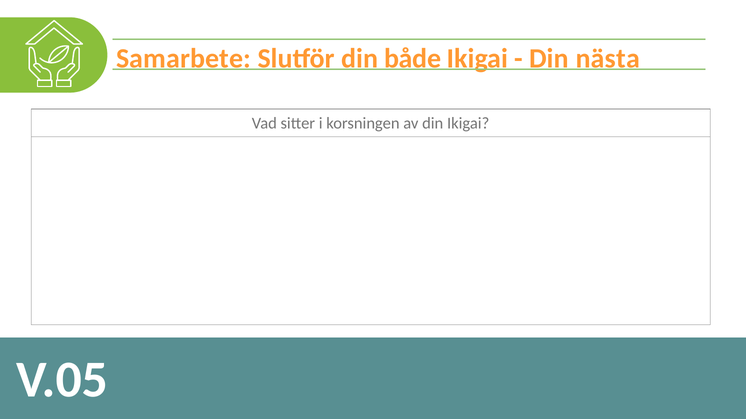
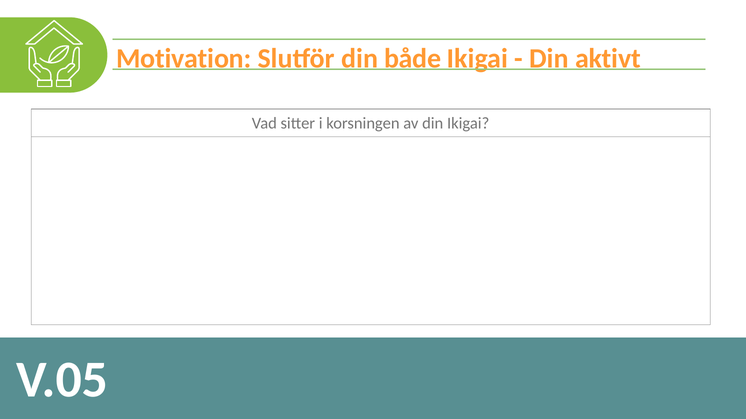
Samarbete: Samarbete -> Motivation
nästa: nästa -> aktivt
